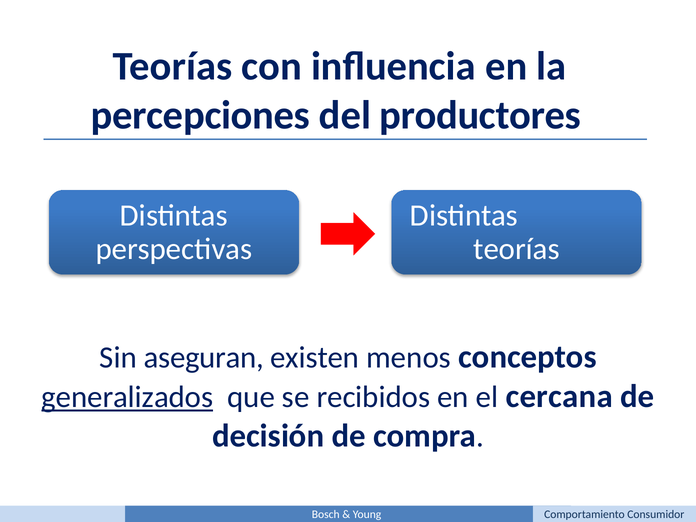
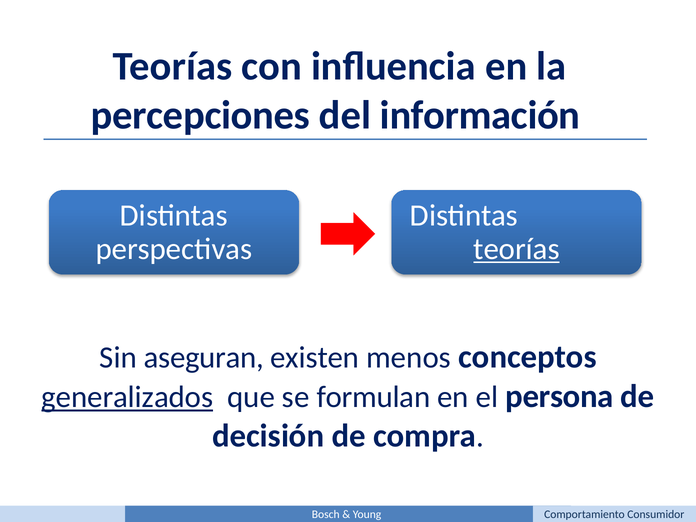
productores: productores -> información
teorías at (517, 249) underline: none -> present
recibidos: recibidos -> formulan
cercana: cercana -> persona
